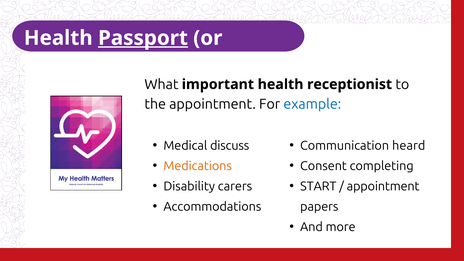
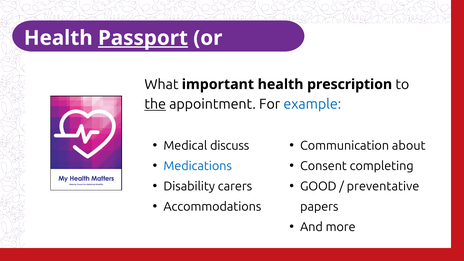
receptionist: receptionist -> prescription
the underline: none -> present
heard: heard -> about
Medications colour: orange -> blue
START: START -> GOOD
appointment at (383, 186): appointment -> preventative
